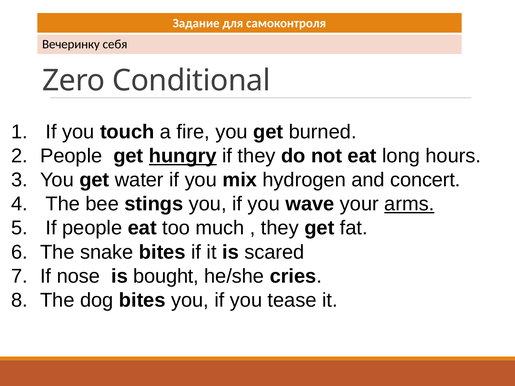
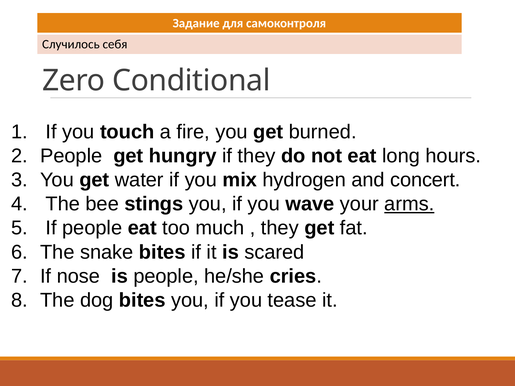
Вечеринку: Вечеринку -> Случилось
hungry underline: present -> none
is bought: bought -> people
